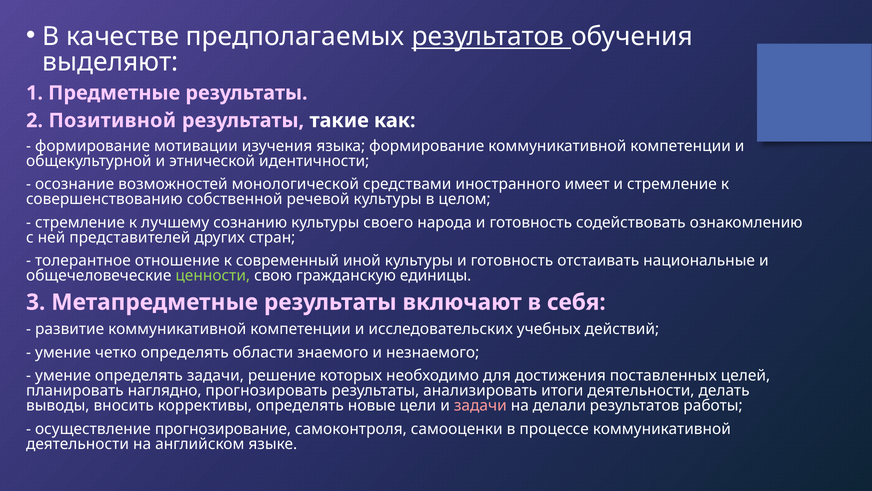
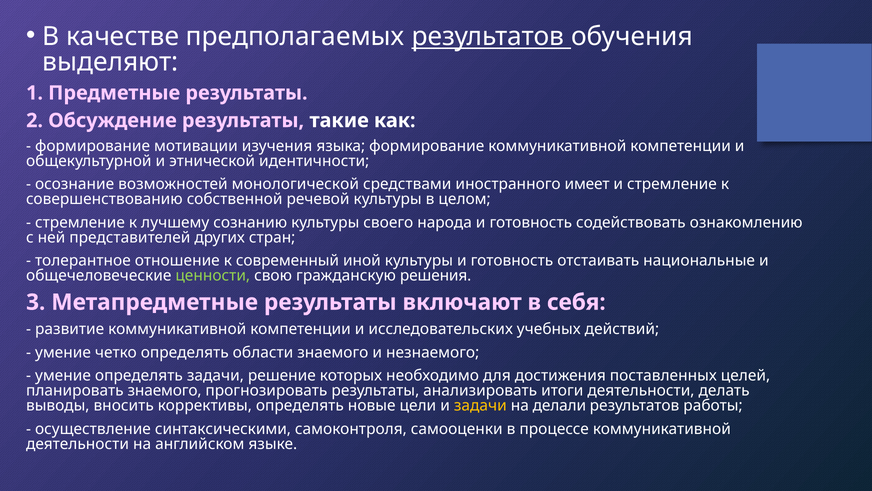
Позитивной: Позитивной -> Обсуждение
единицы: единицы -> решения
планировать наглядно: наглядно -> знаемого
задачи at (480, 405) colour: pink -> yellow
прогнозирование: прогнозирование -> синтаксическими
